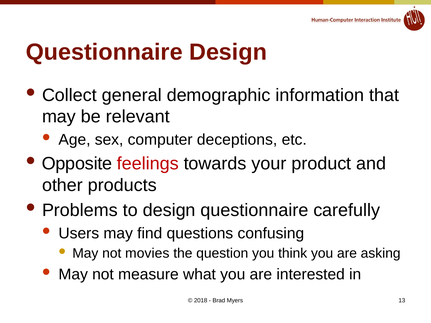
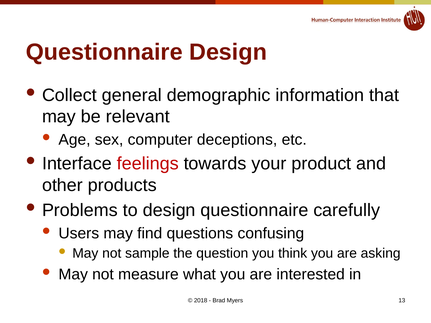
Opposite: Opposite -> Interface
movies: movies -> sample
